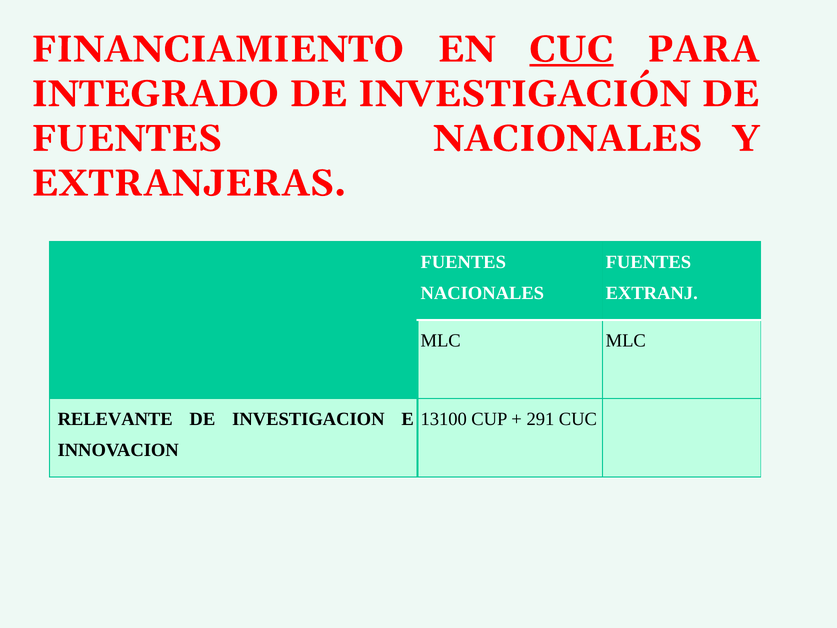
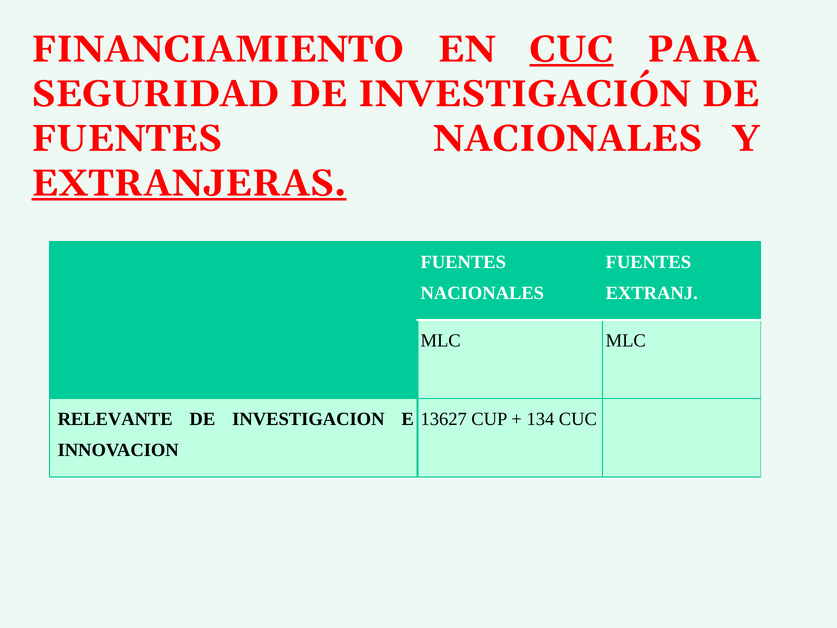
INTEGRADO: INTEGRADO -> SEGURIDAD
EXTRANJERAS underline: none -> present
13100: 13100 -> 13627
291: 291 -> 134
